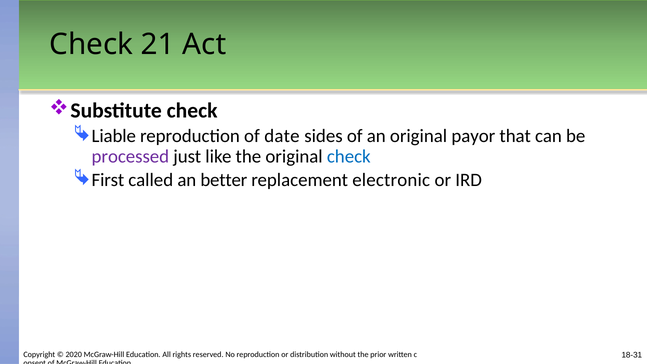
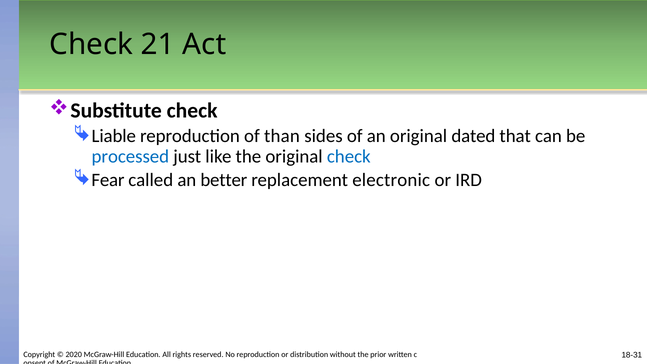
date: date -> than
payor: payor -> dated
processed colour: purple -> blue
First: First -> Fear
